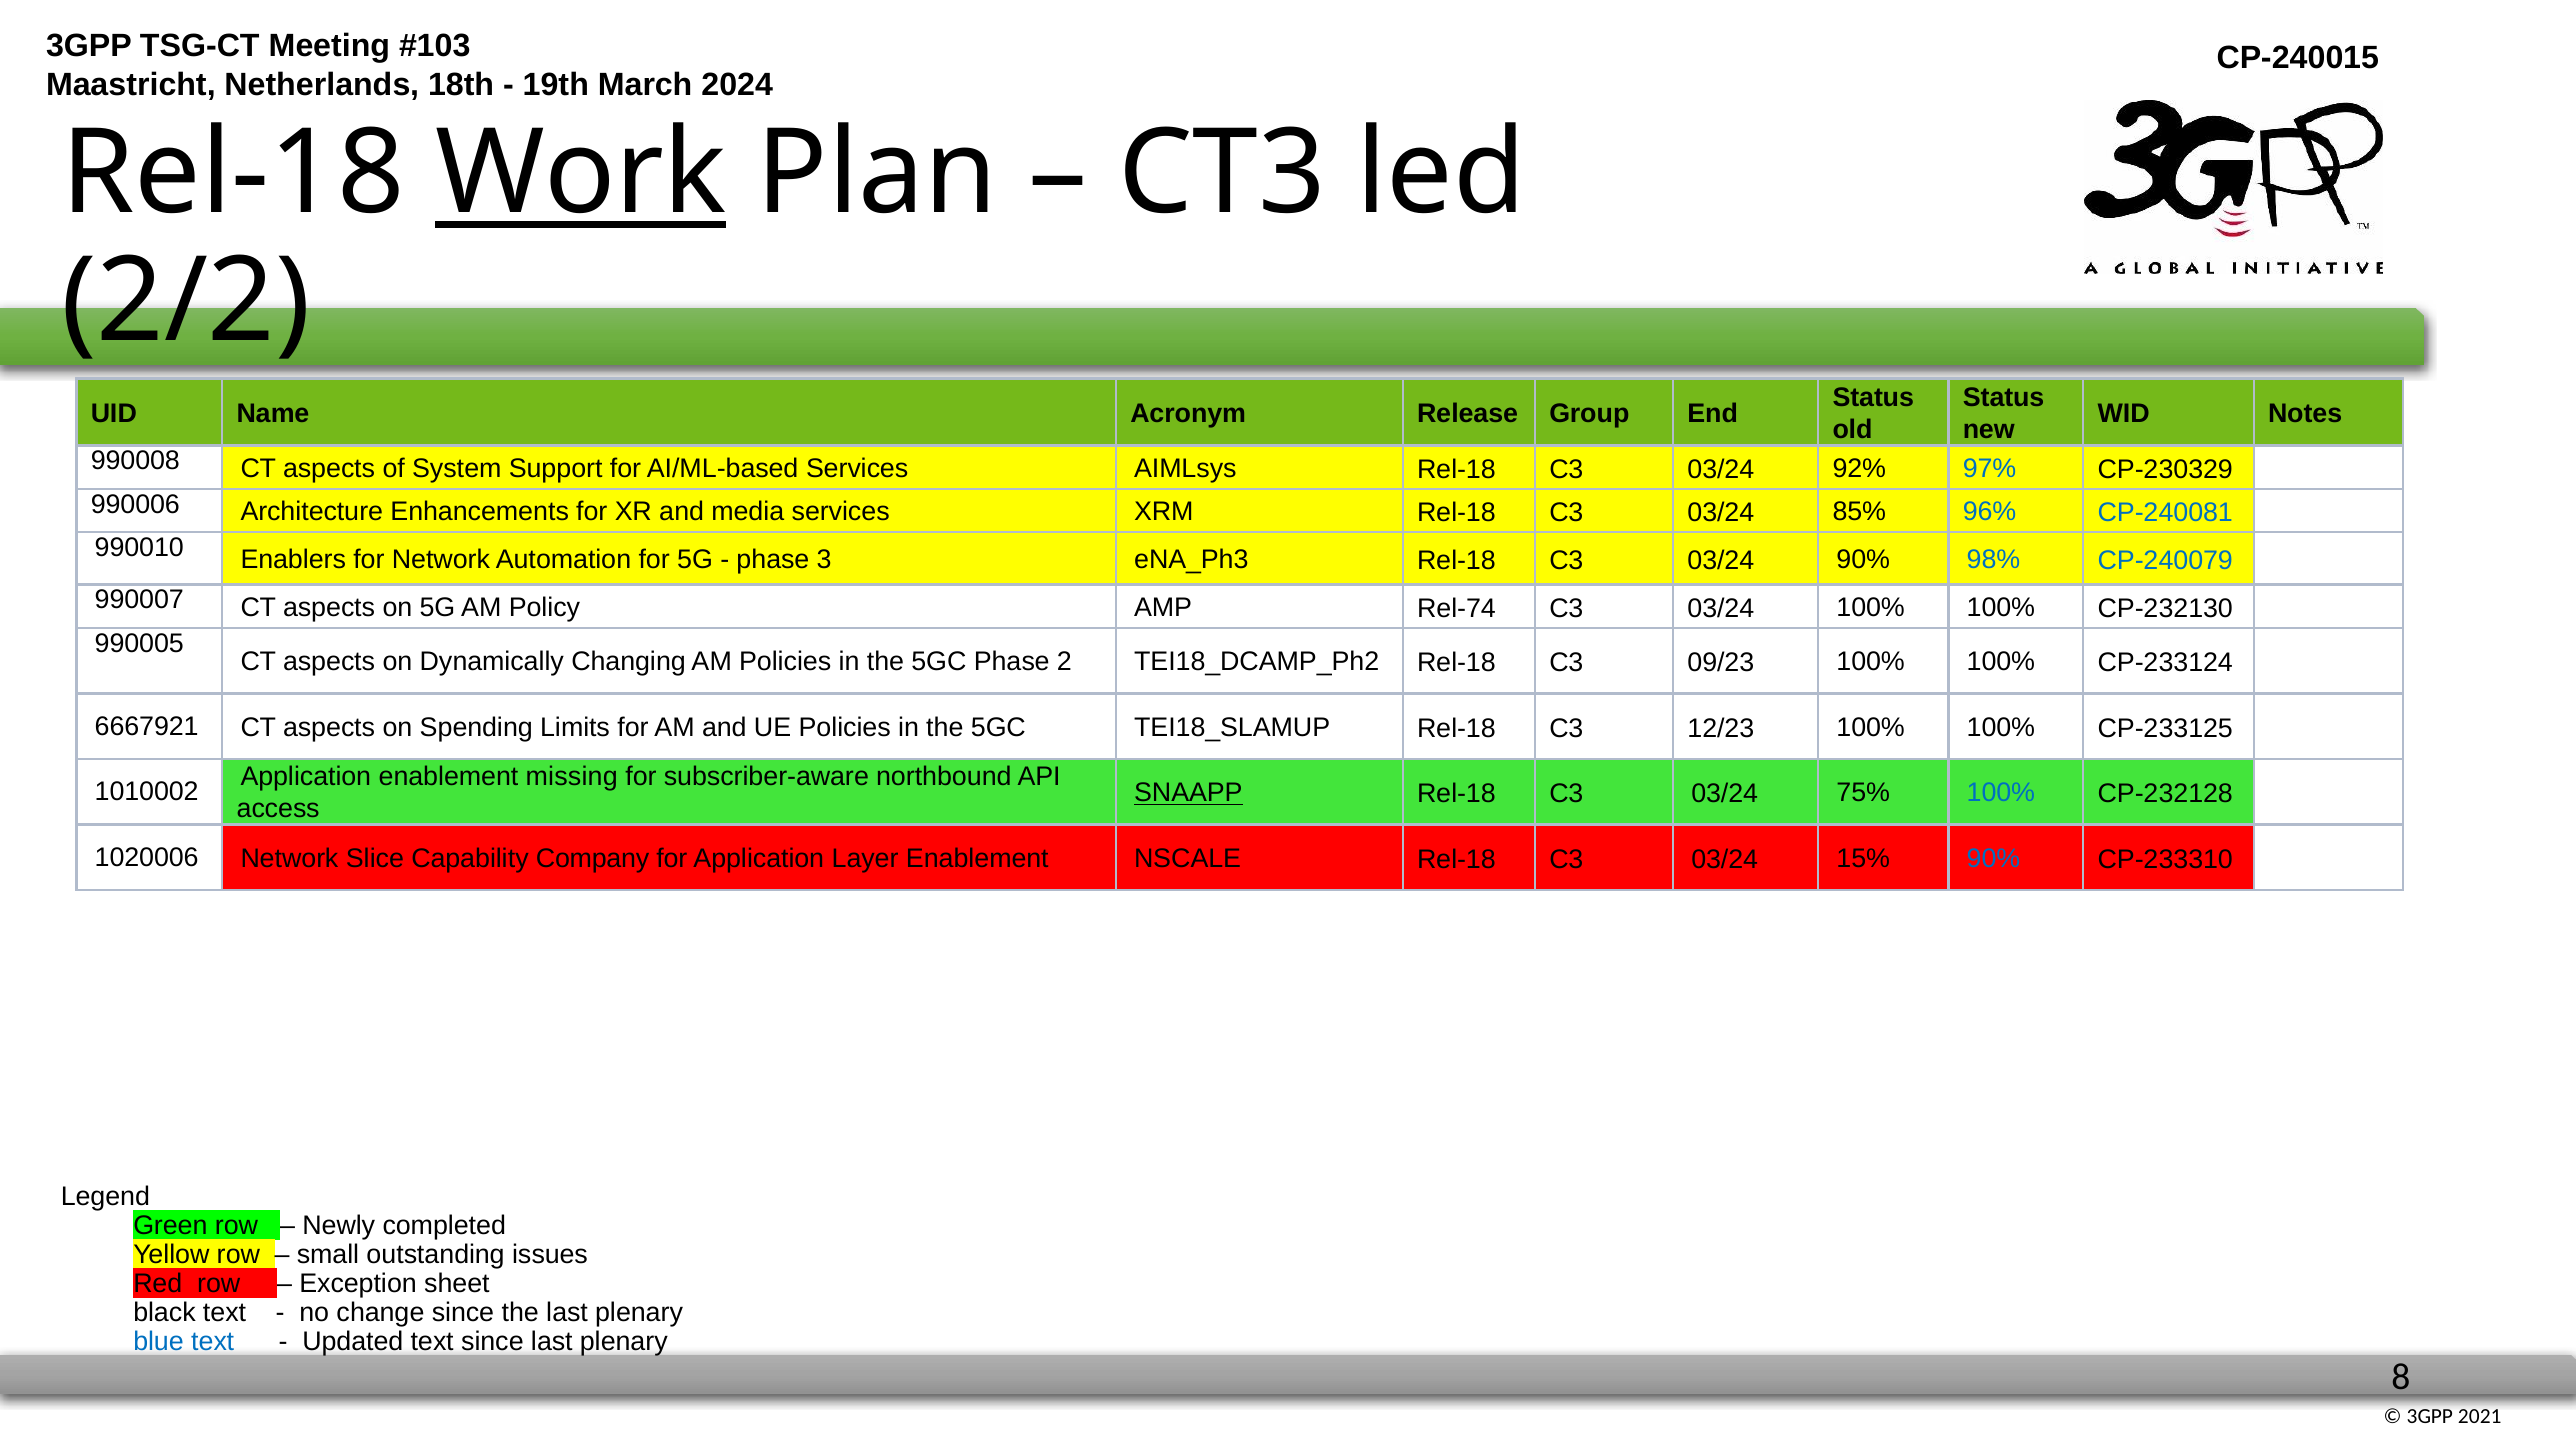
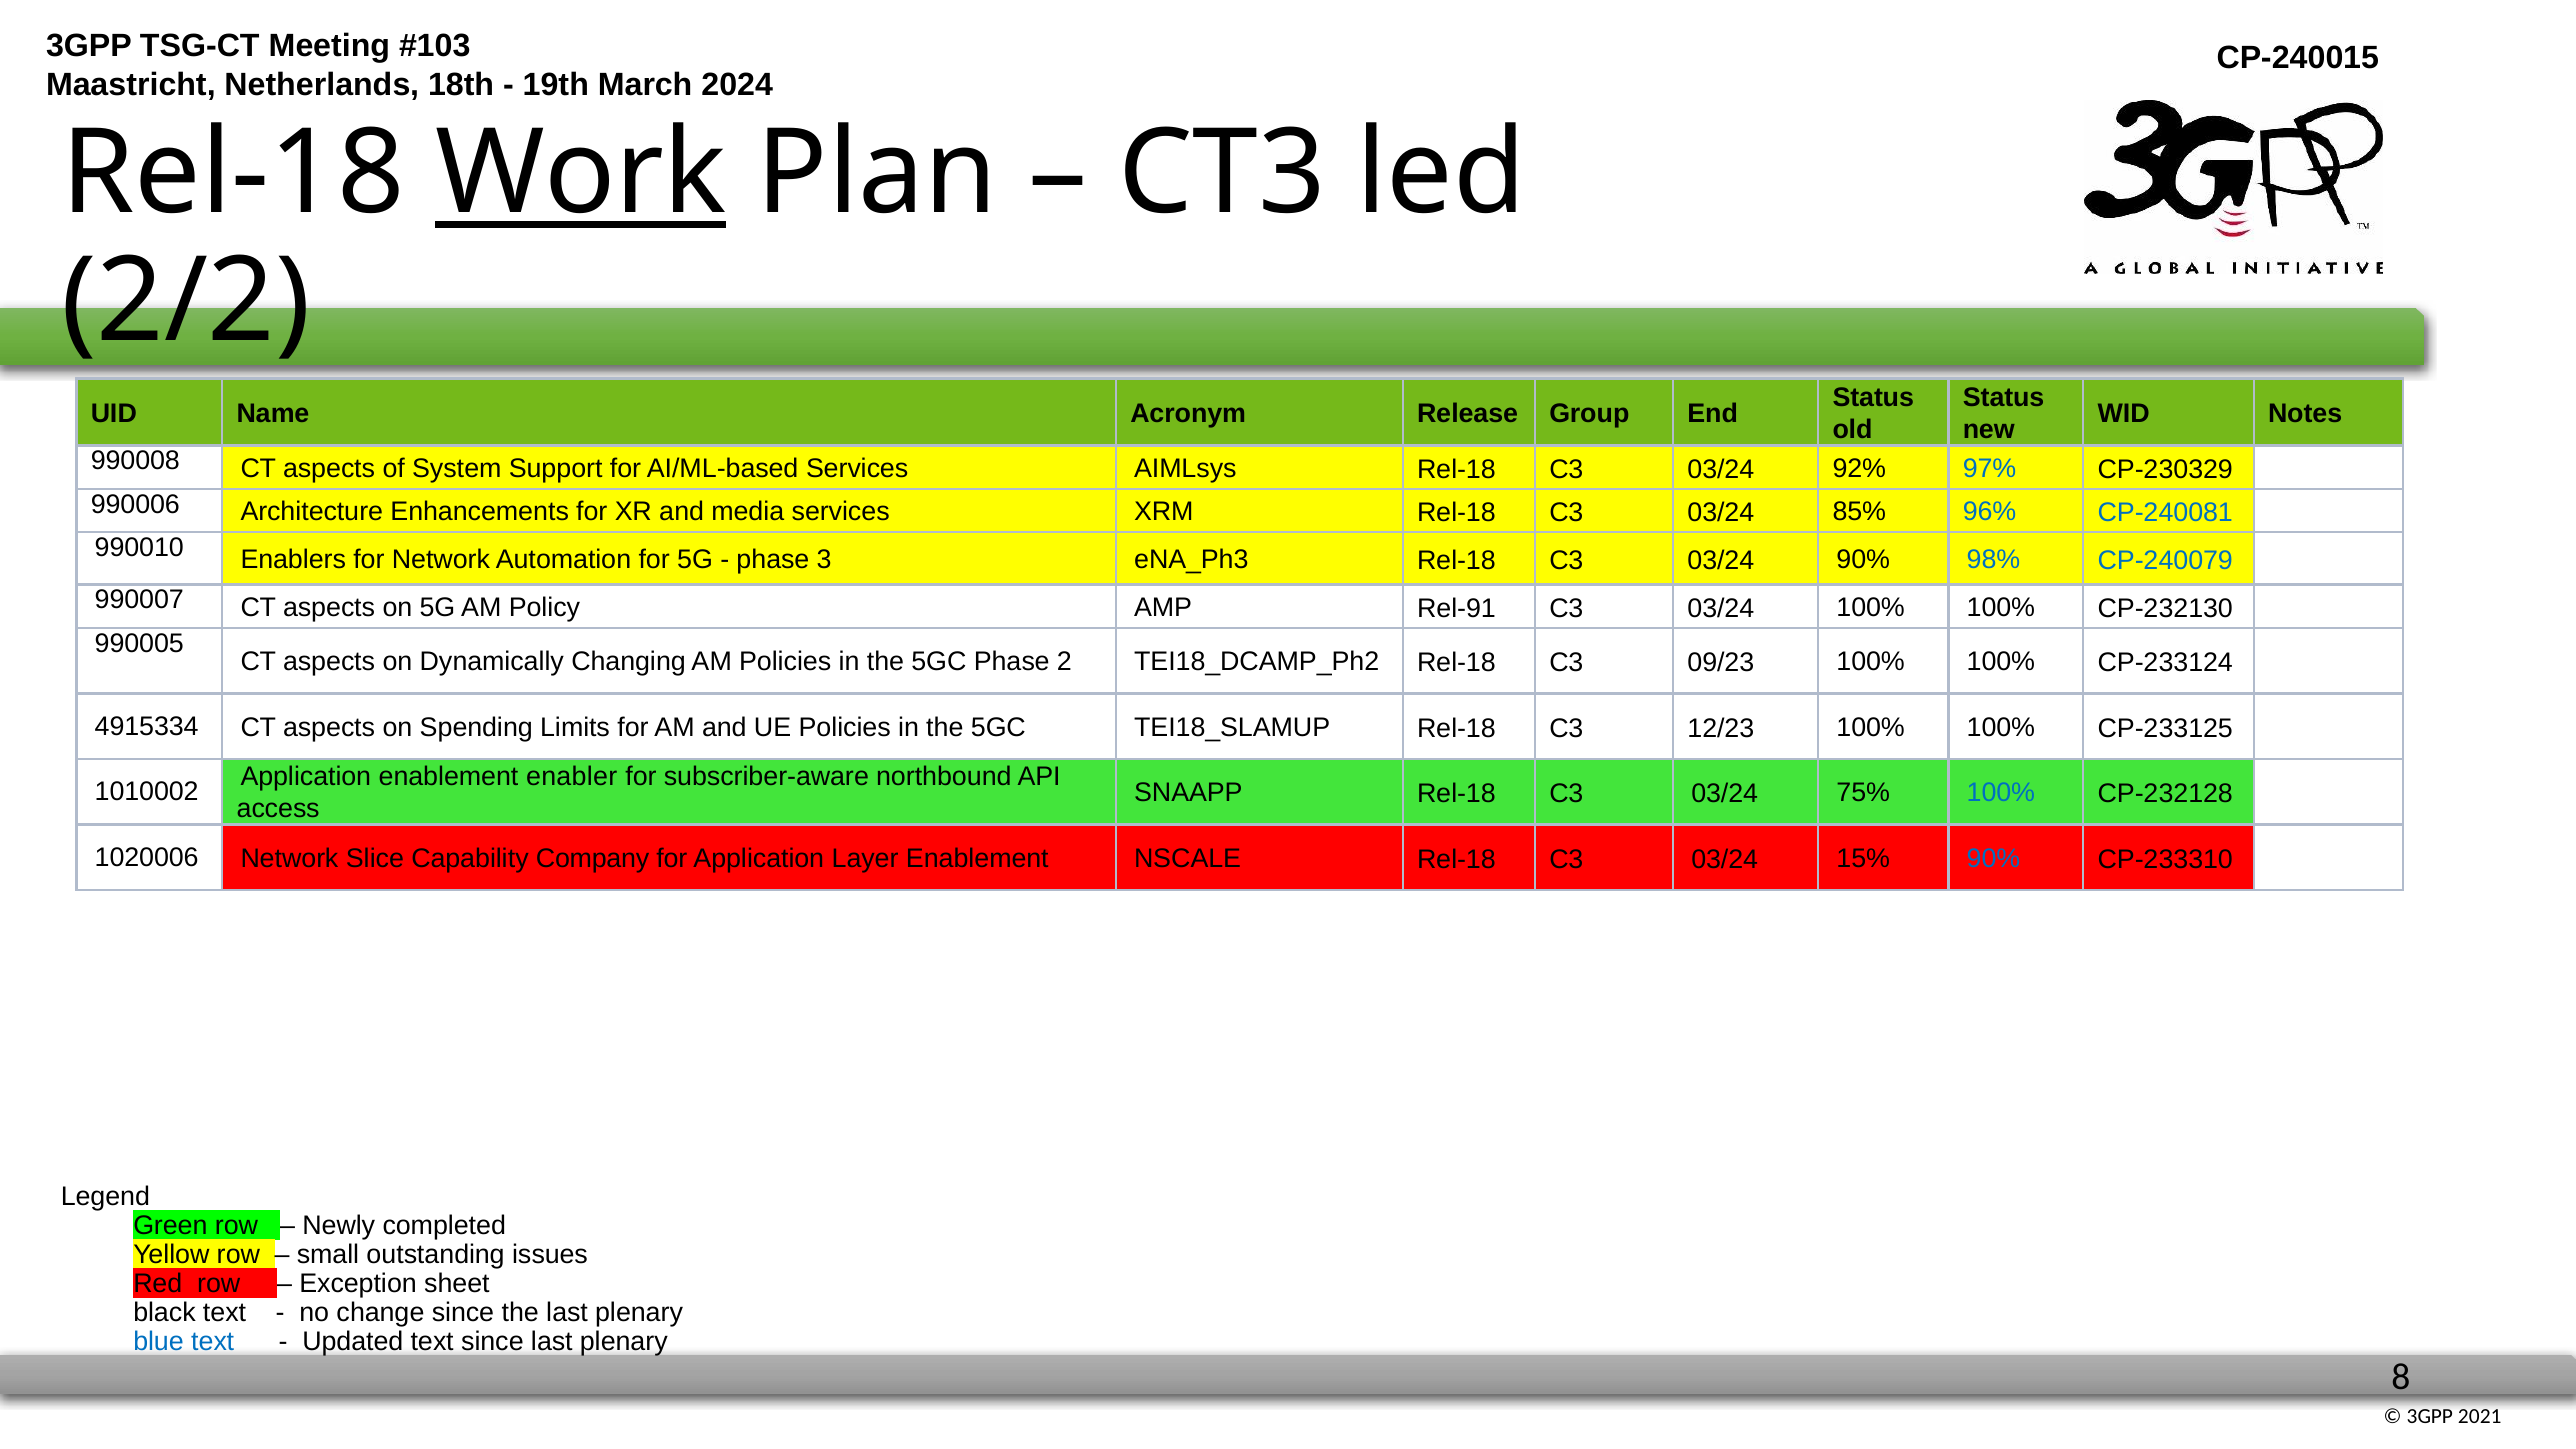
Rel-74: Rel-74 -> Rel-91
6667921: 6667921 -> 4915334
missing: missing -> enabler
SNAAPP underline: present -> none
